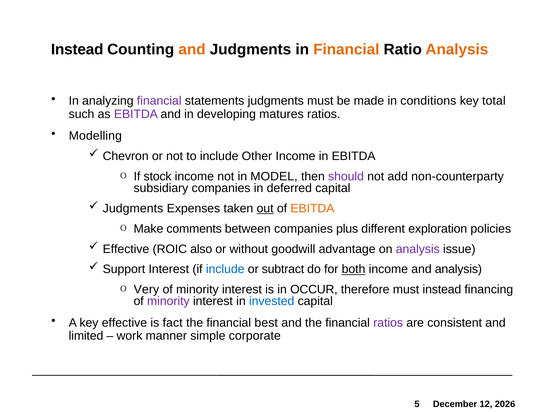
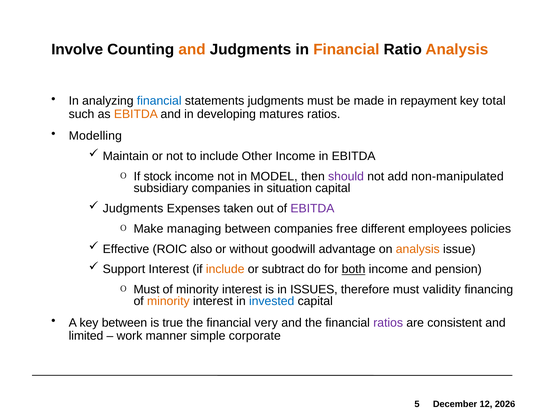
Instead at (77, 50): Instead -> Involve
financial at (159, 101) colour: purple -> blue
conditions: conditions -> repayment
EBITDA at (136, 114) colour: purple -> orange
Chevron: Chevron -> Maintain
non-counterparty: non-counterparty -> non-manipulated
deferred: deferred -> situation
out underline: present -> none
EBITDA at (312, 208) colour: orange -> purple
comments: comments -> managing
plus: plus -> free
exploration: exploration -> employees
analysis at (418, 249) colour: purple -> orange
include at (225, 269) colour: blue -> orange
and analysis: analysis -> pension
Very at (146, 289): Very -> Must
OCCUR: OCCUR -> ISSUES
must instead: instead -> validity
minority at (168, 301) colour: purple -> orange
key effective: effective -> between
fact: fact -> true
best: best -> very
